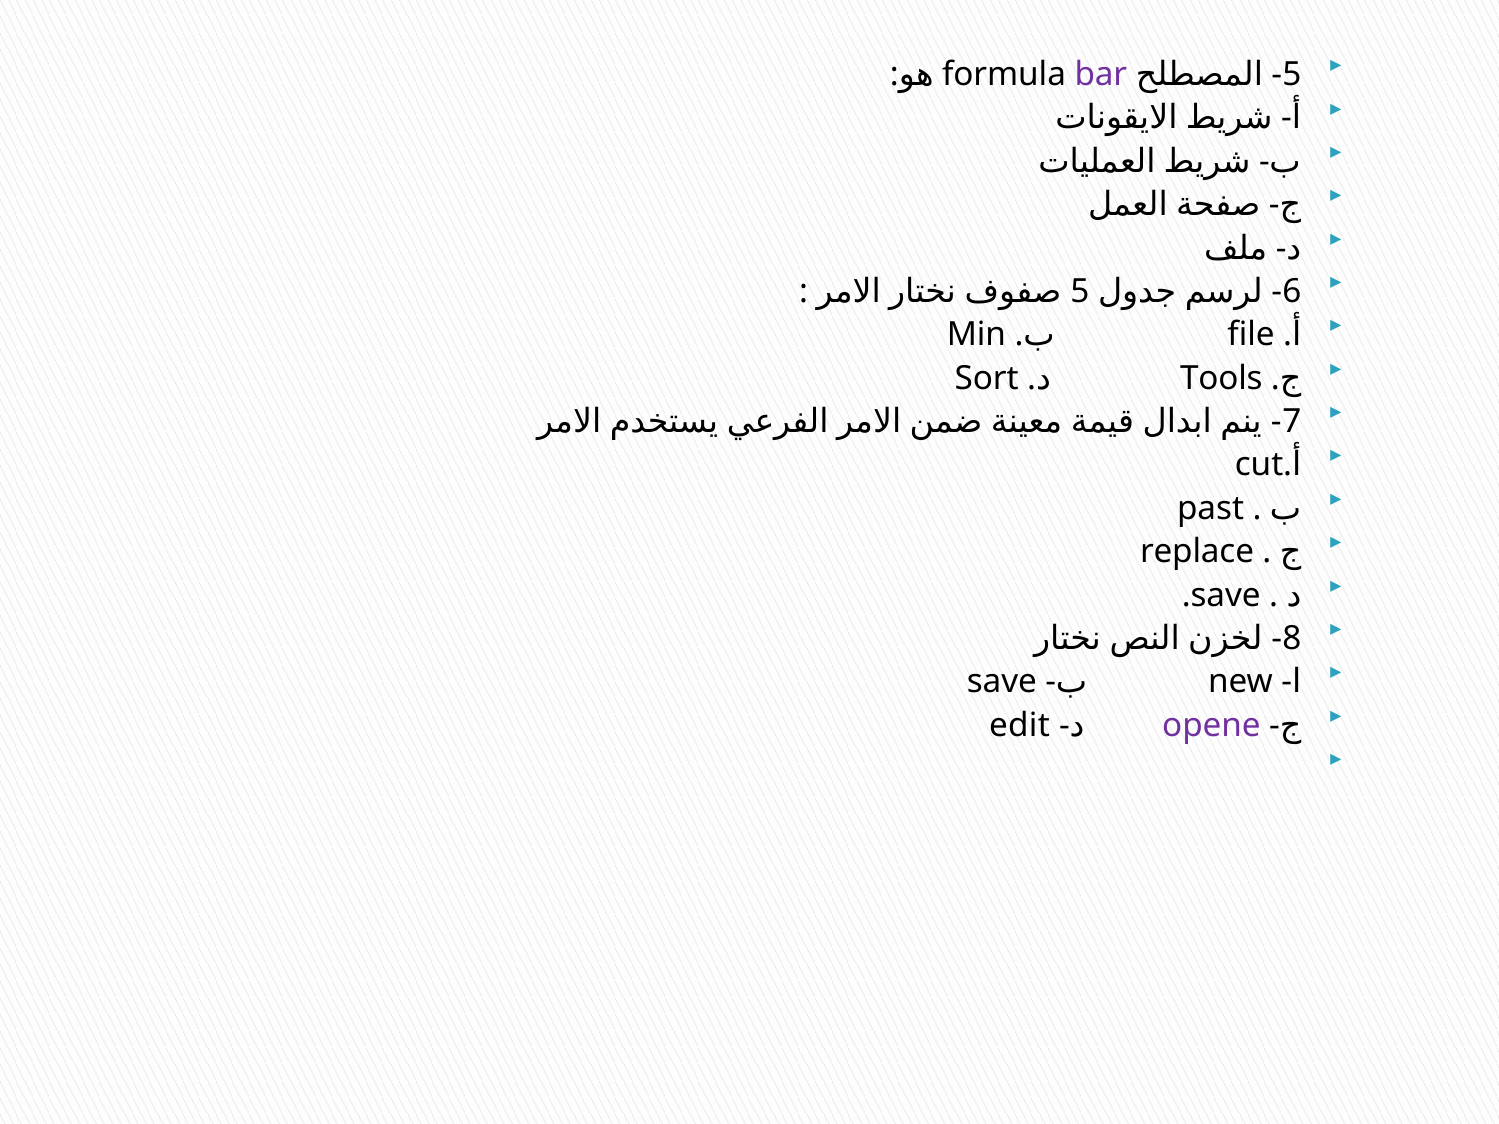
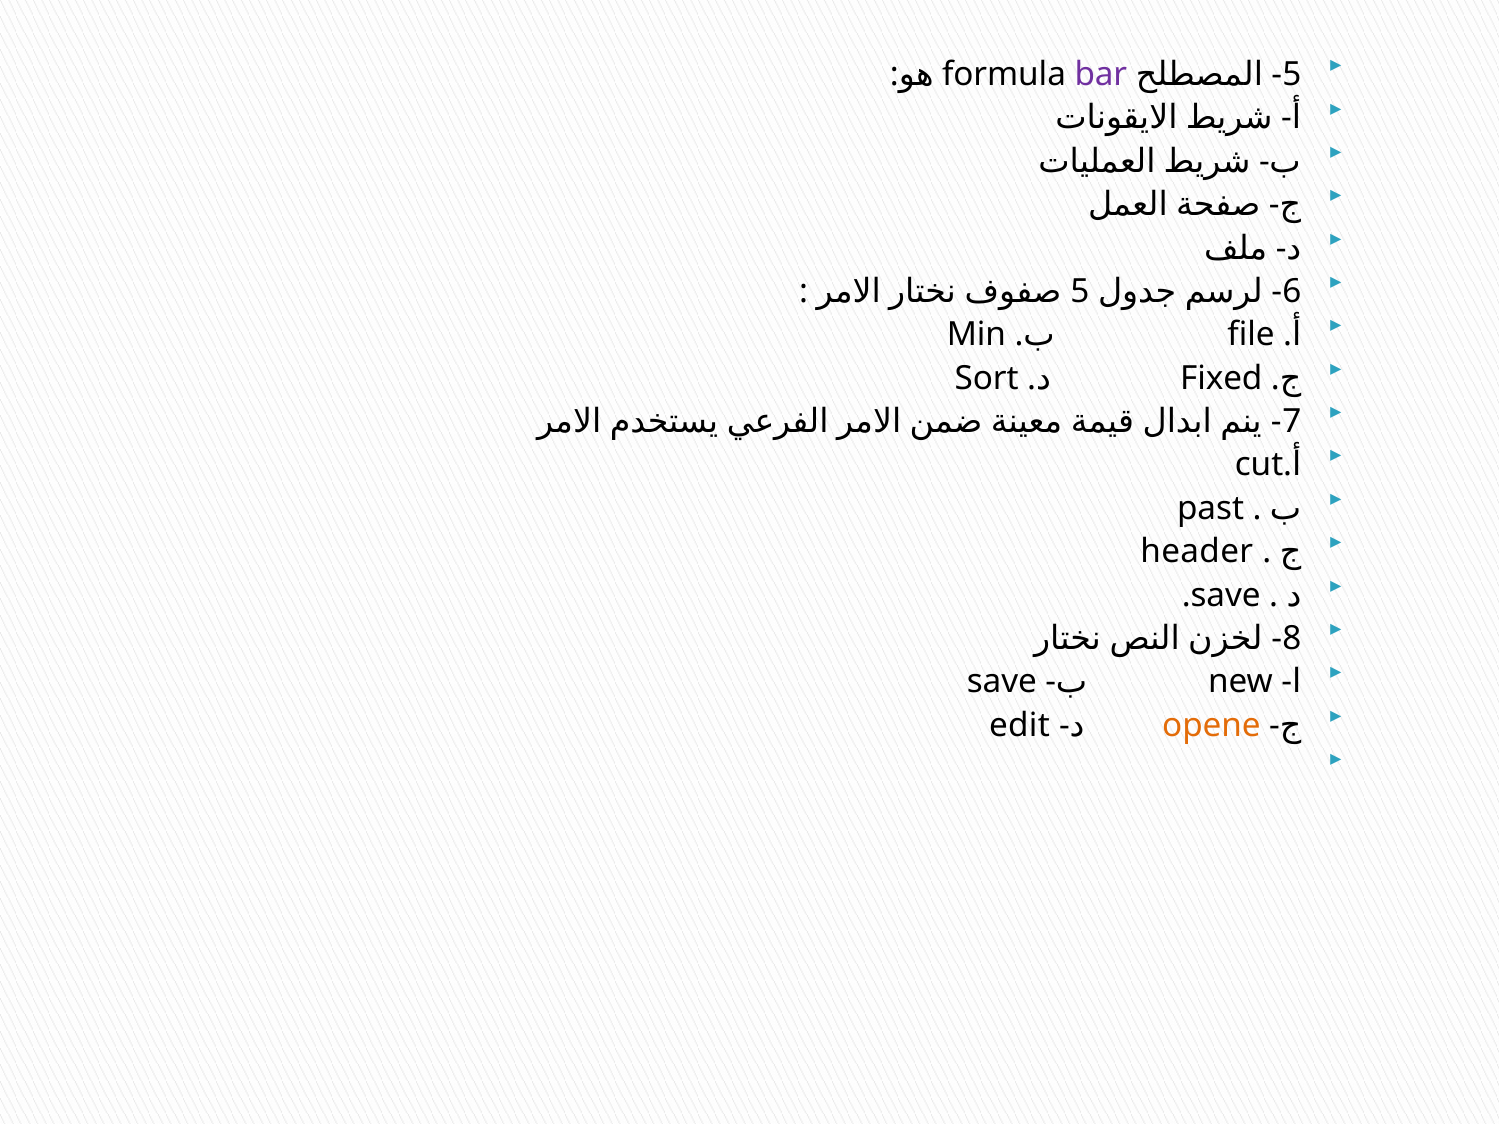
Tools: Tools -> Fixed
replace: replace -> header
opene colour: purple -> orange
